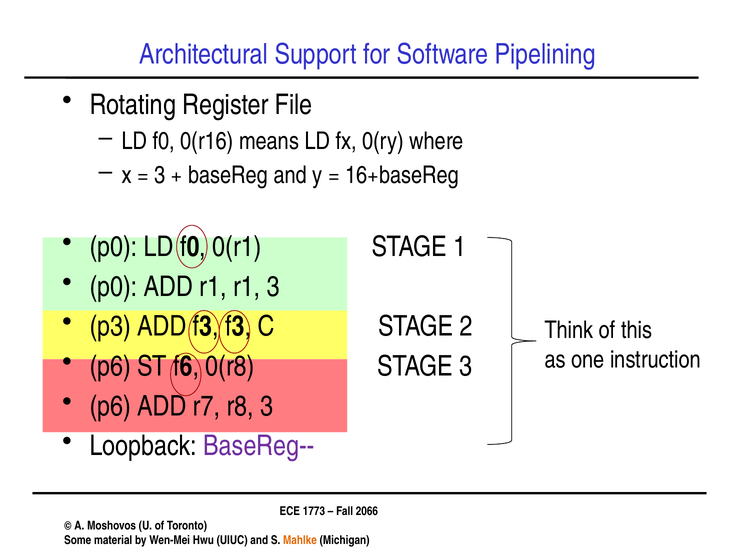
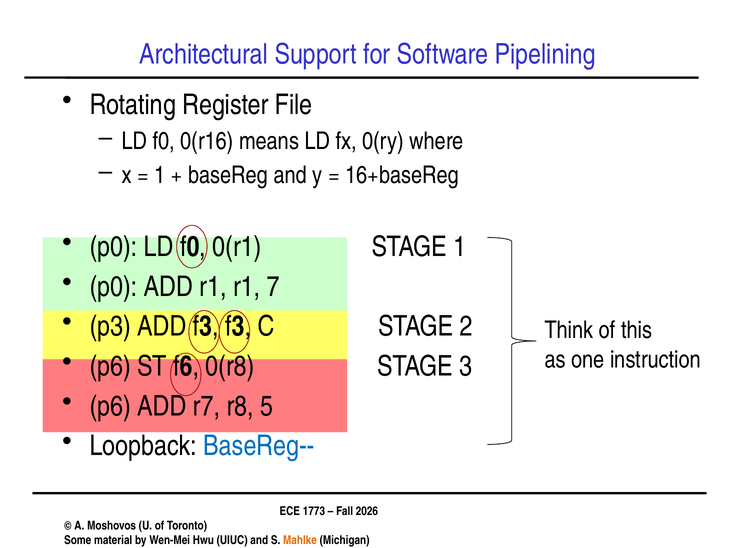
3 at (160, 175): 3 -> 1
r1 3: 3 -> 7
r8 3: 3 -> 5
BaseReg-- colour: purple -> blue
2066: 2066 -> 2026
